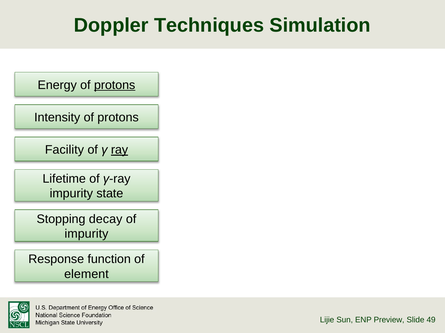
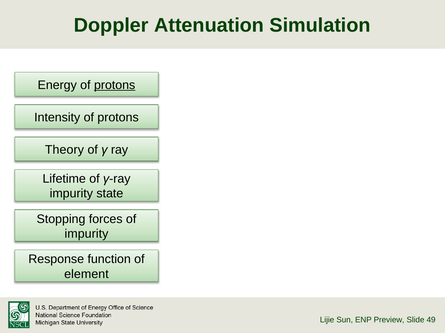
Techniques: Techniques -> Attenuation
Facility: Facility -> Theory
ray underline: present -> none
decay: decay -> forces
